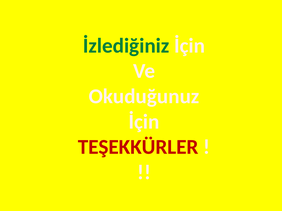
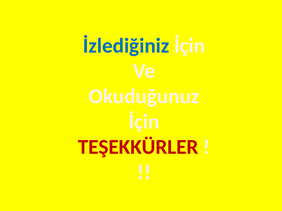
İzlediğiniz colour: green -> blue
